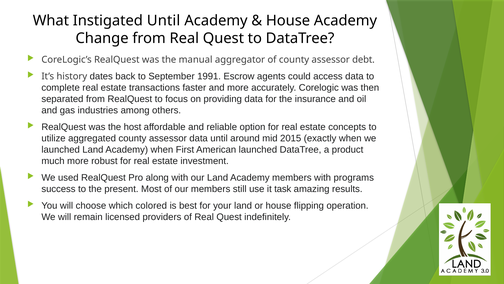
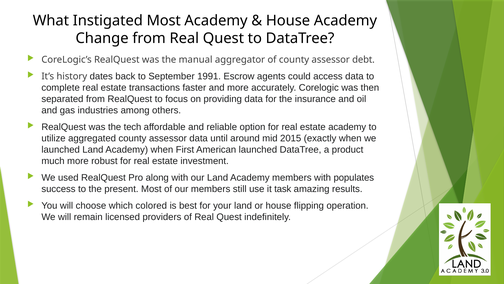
Instigated Until: Until -> Most
host: host -> tech
estate concepts: concepts -> academy
programs: programs -> populates
